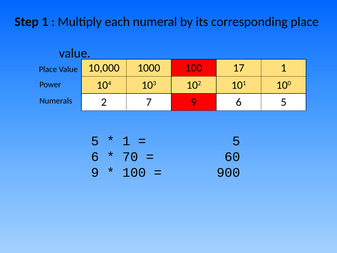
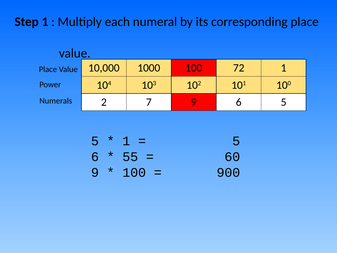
17: 17 -> 72
70: 70 -> 55
